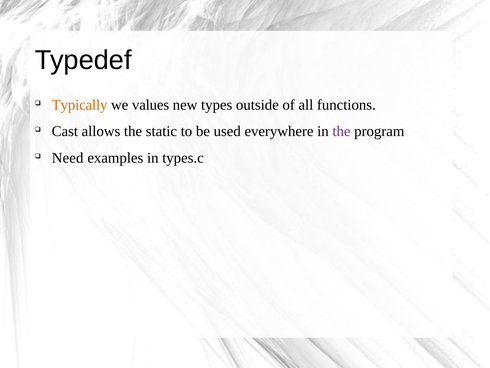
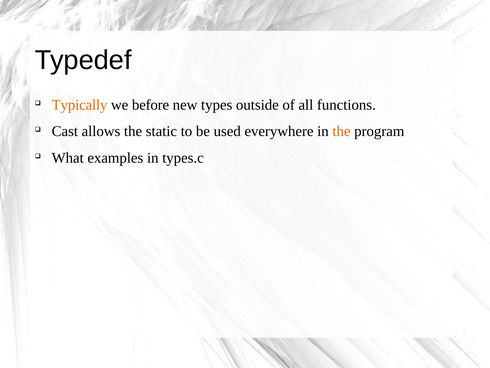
values: values -> before
the at (341, 131) colour: purple -> orange
Need: Need -> What
